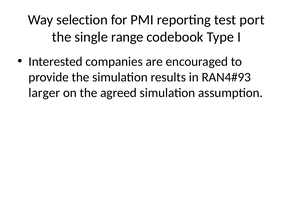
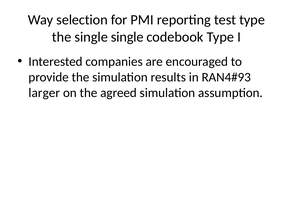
test port: port -> type
single range: range -> single
